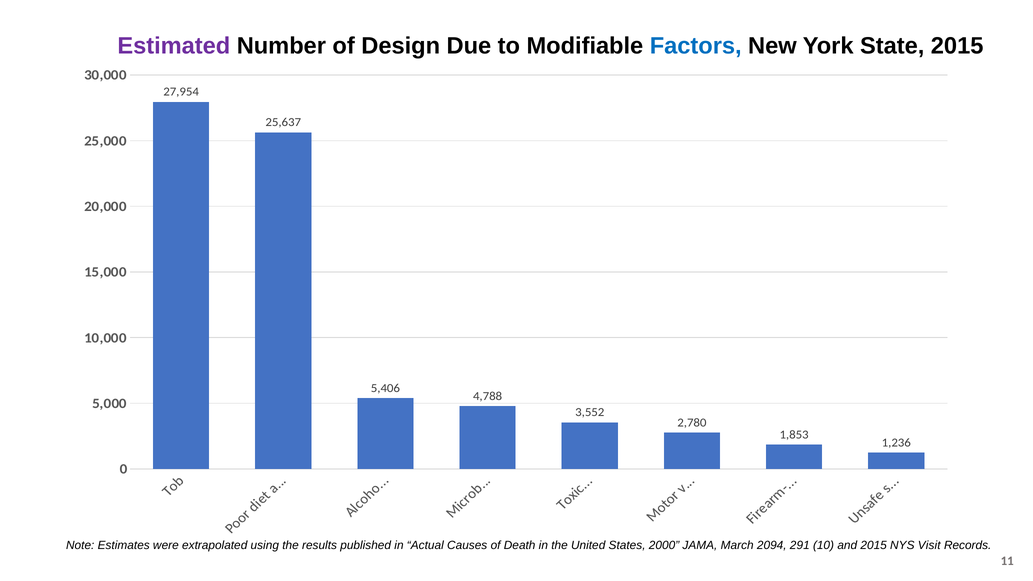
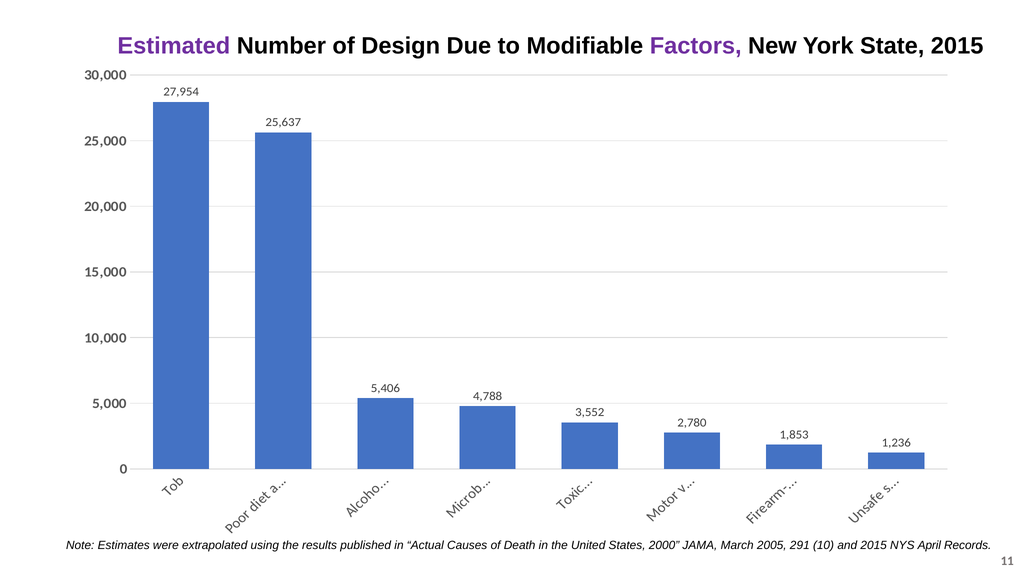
Factors colour: blue -> purple
2094: 2094 -> 2005
Visit: Visit -> April
